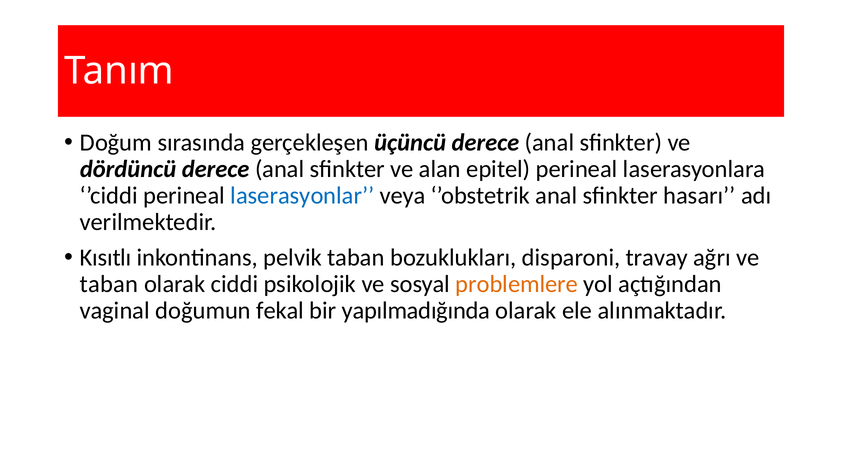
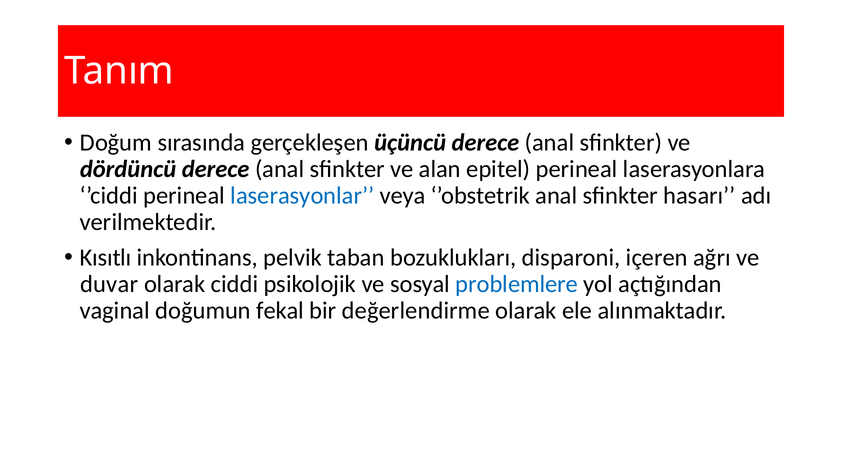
travay: travay -> içeren
taban at (109, 284): taban -> duvar
problemlere colour: orange -> blue
yapılmadığında: yapılmadığında -> değerlendirme
